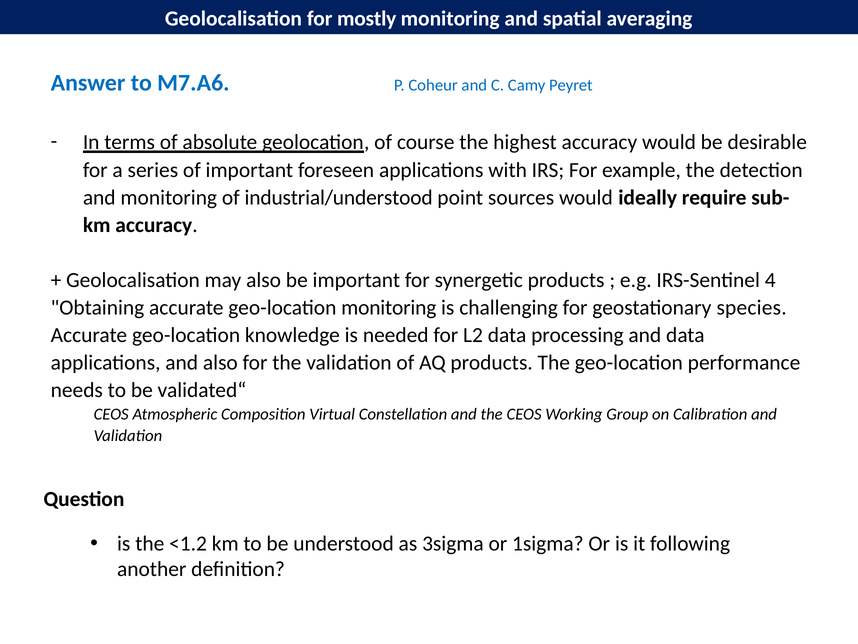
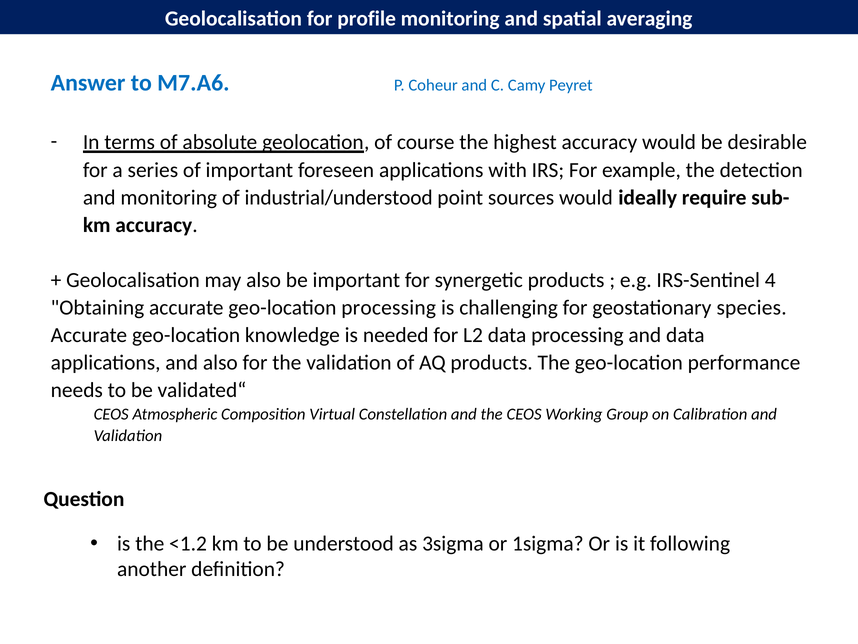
mostly: mostly -> profile
geo-location monitoring: monitoring -> processing
